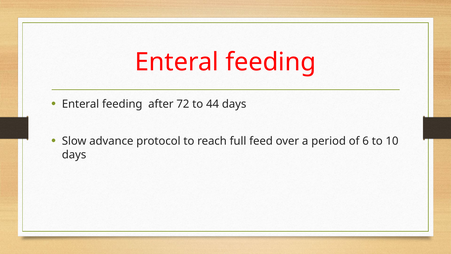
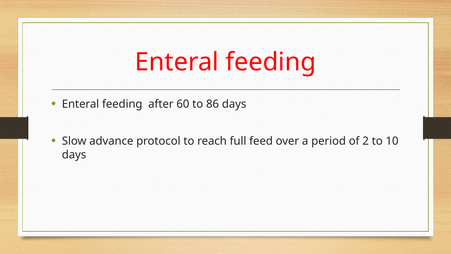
72: 72 -> 60
44: 44 -> 86
6: 6 -> 2
